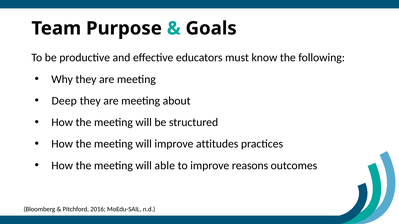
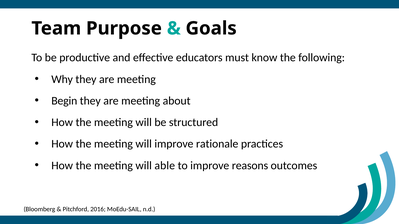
Deep: Deep -> Begin
attitudes: attitudes -> rationale
